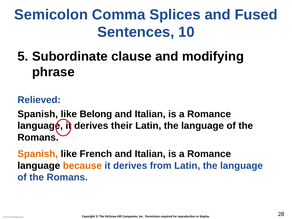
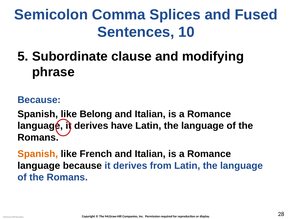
Relieved at (39, 100): Relieved -> Because
their: their -> have
because at (82, 166) colour: orange -> black
